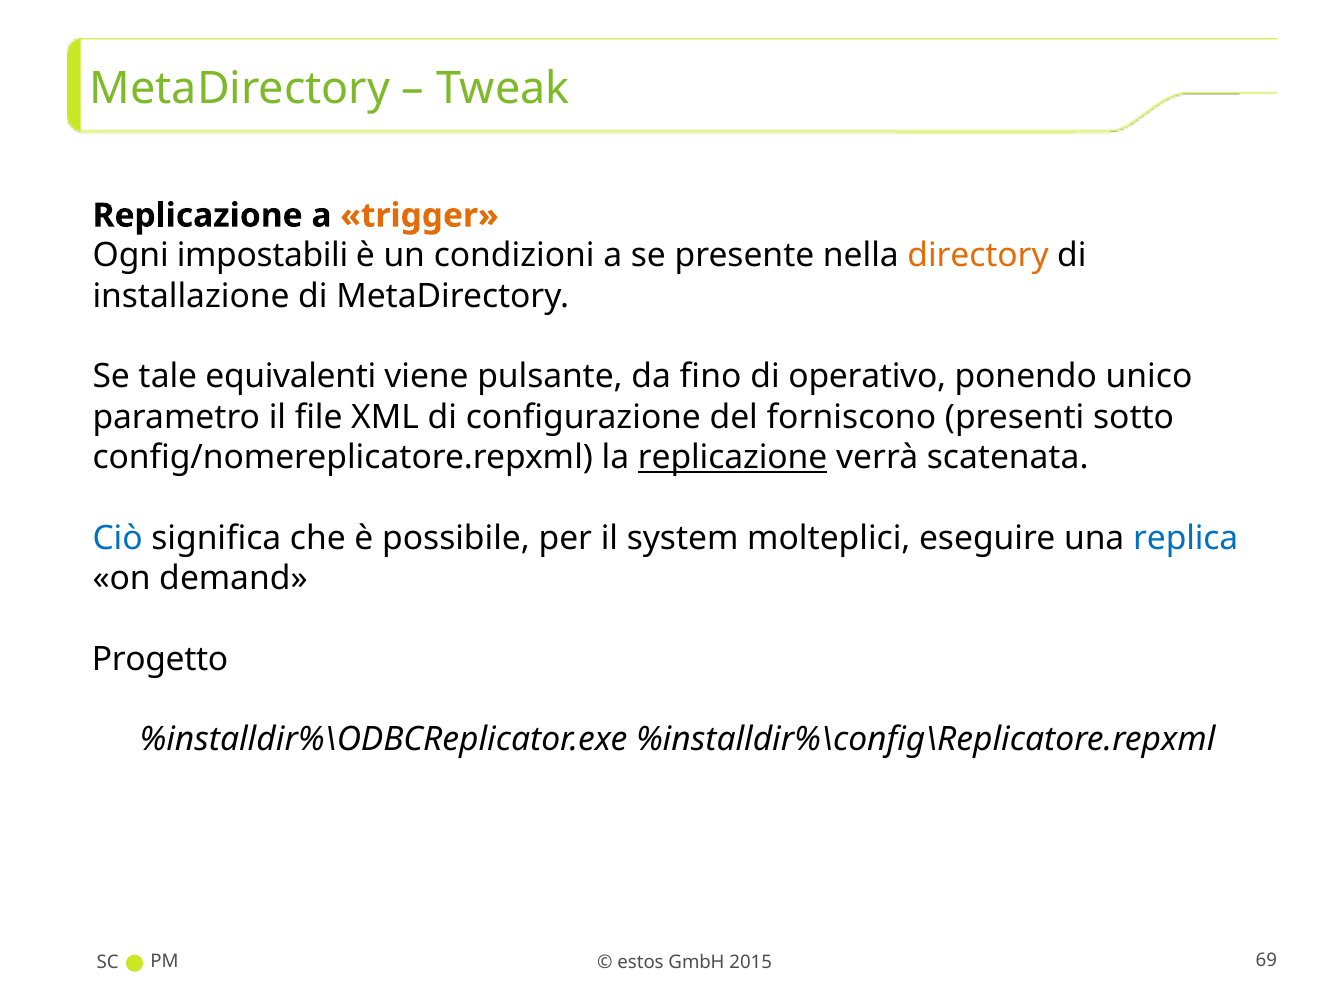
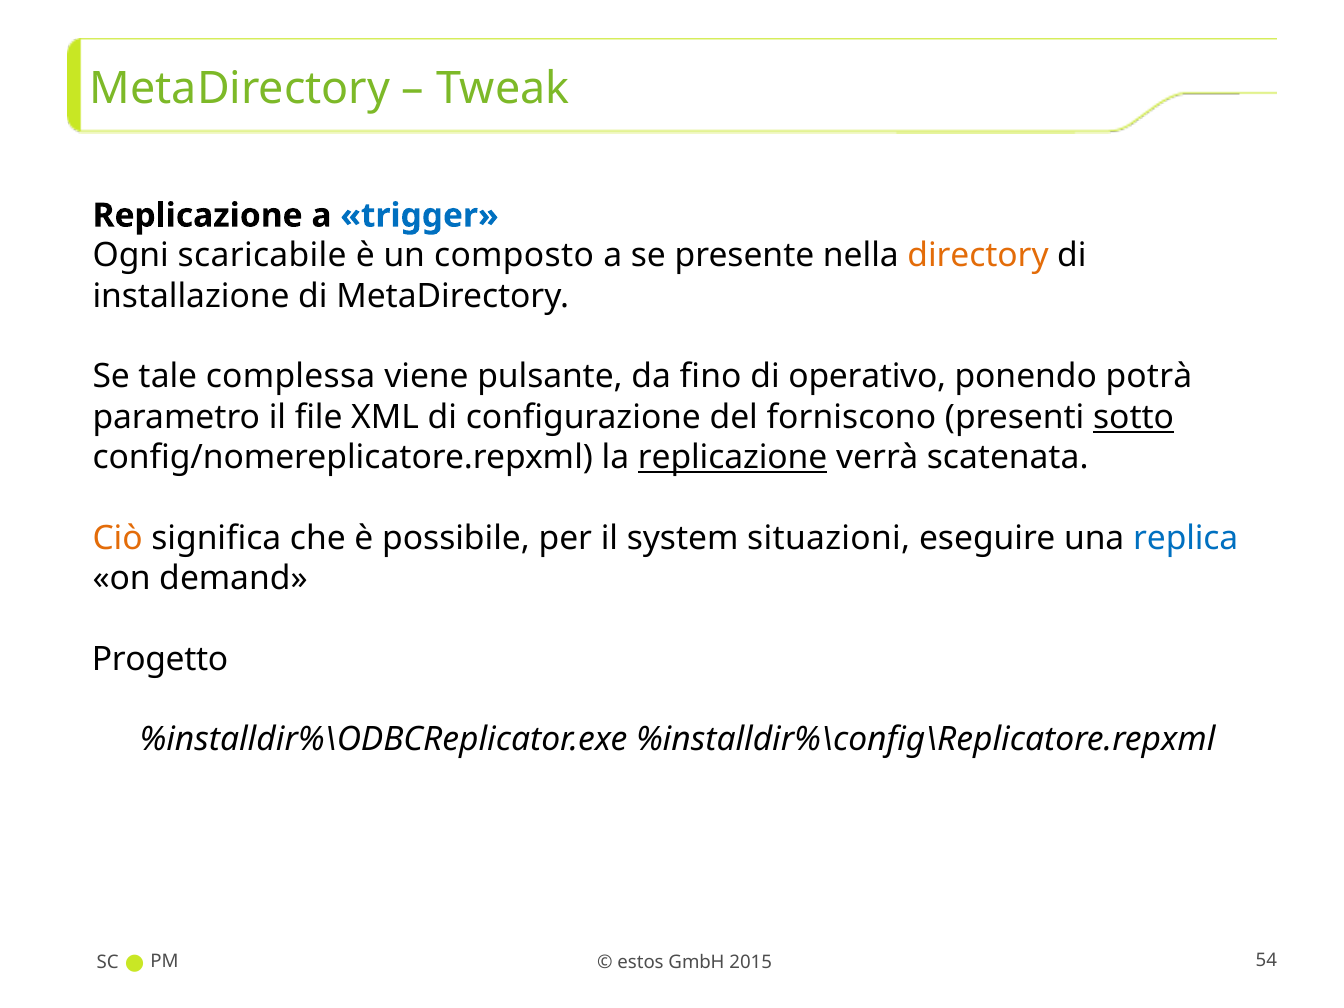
trigger colour: orange -> blue
impostabili: impostabili -> scaricabile
condizioni: condizioni -> composto
equivalenti: equivalenti -> complessa
unico: unico -> potrà
sotto underline: none -> present
Ciò colour: blue -> orange
molteplici: molteplici -> situazioni
69: 69 -> 54
